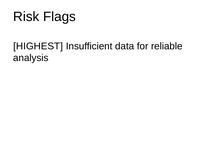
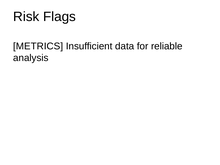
HIGHEST: HIGHEST -> METRICS
